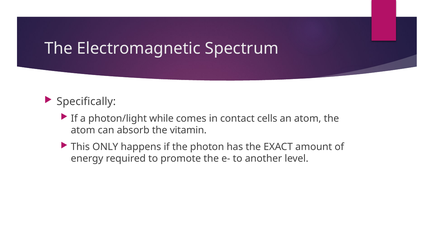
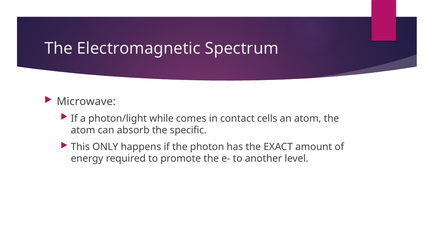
Specifically: Specifically -> Microwave
vitamin: vitamin -> specific
